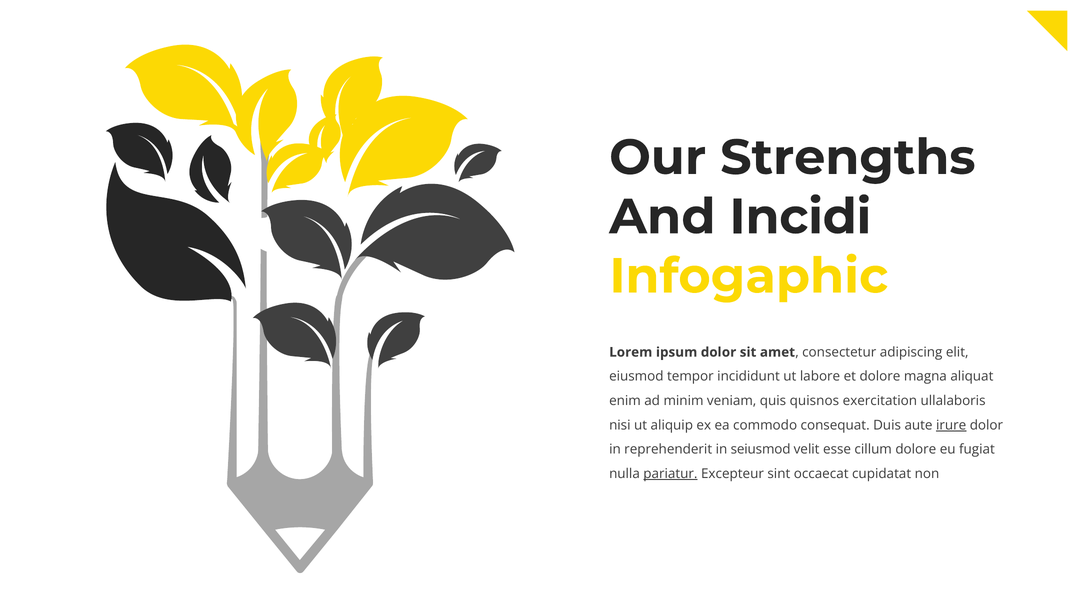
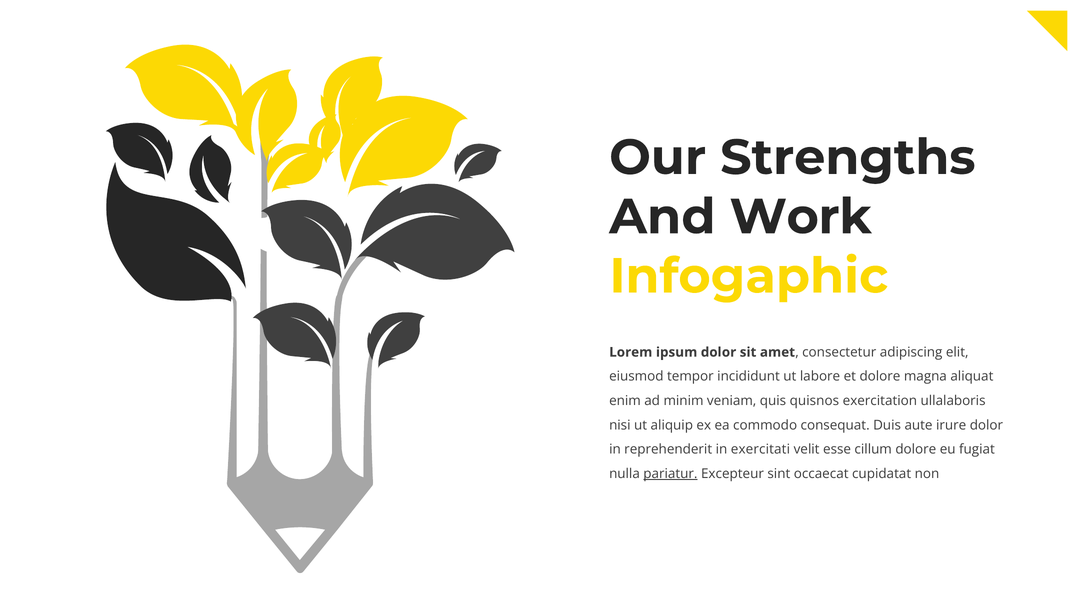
Incidi: Incidi -> Work
irure underline: present -> none
seiusmod: seiusmod -> exercitati
